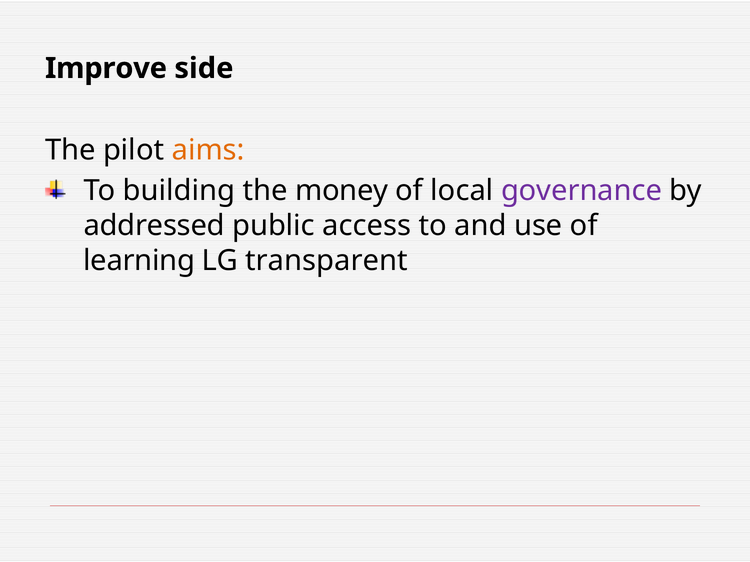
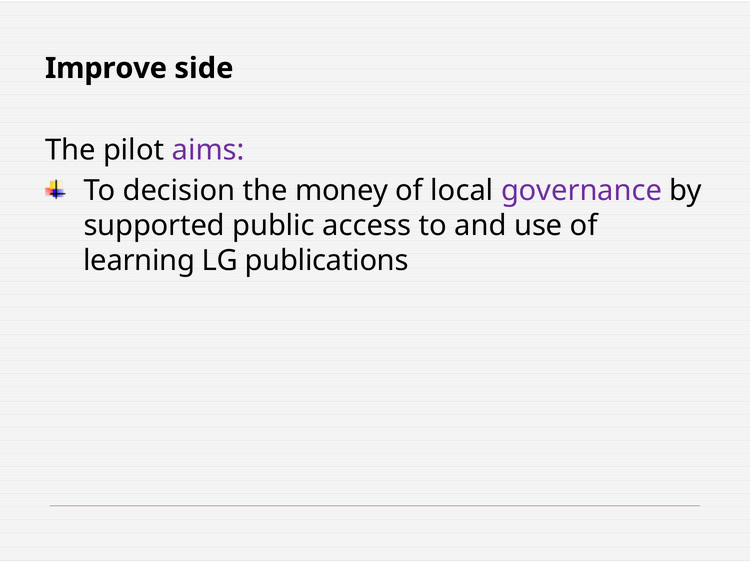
aims colour: orange -> purple
building: building -> decision
addressed: addressed -> supported
transparent: transparent -> publications
